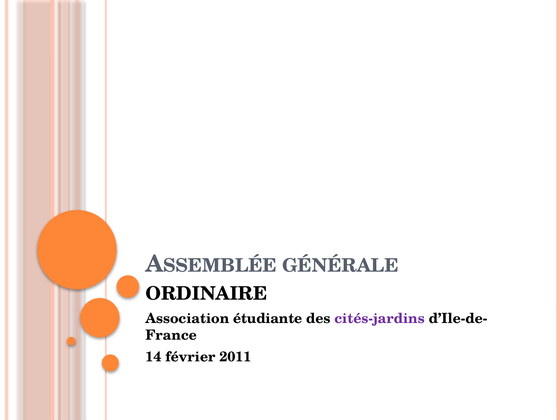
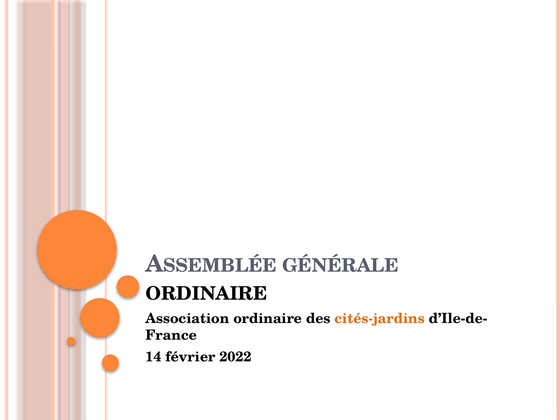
Association étudiante: étudiante -> ordinaire
cités-jardins colour: purple -> orange
2011: 2011 -> 2022
